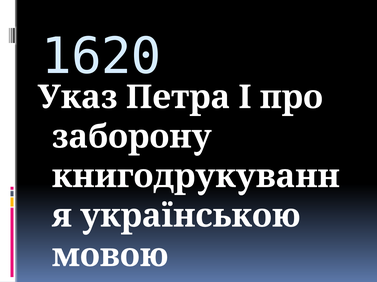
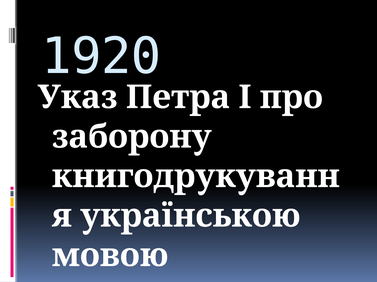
1620: 1620 -> 1920
